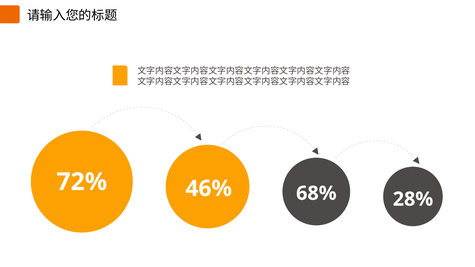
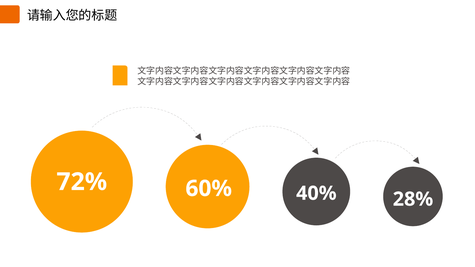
68%: 68% -> 40%
46%: 46% -> 60%
